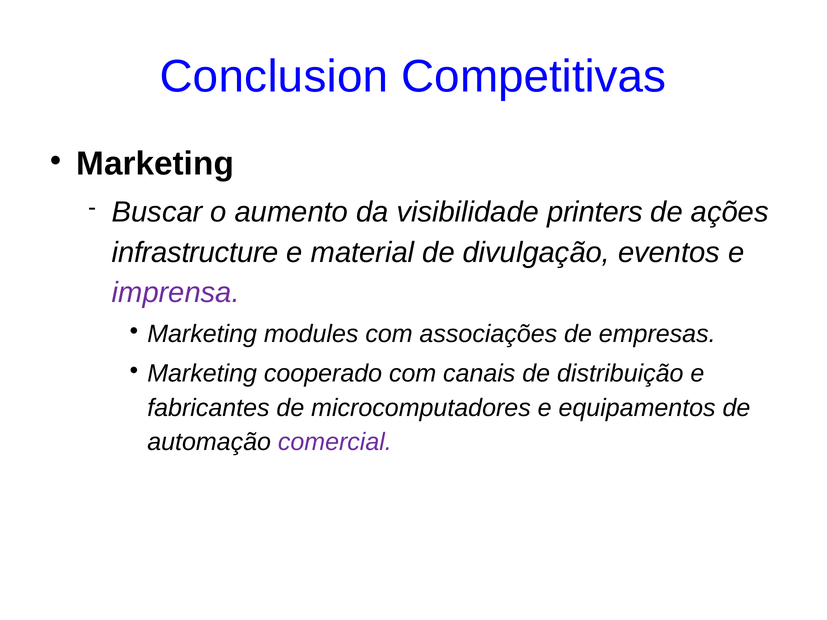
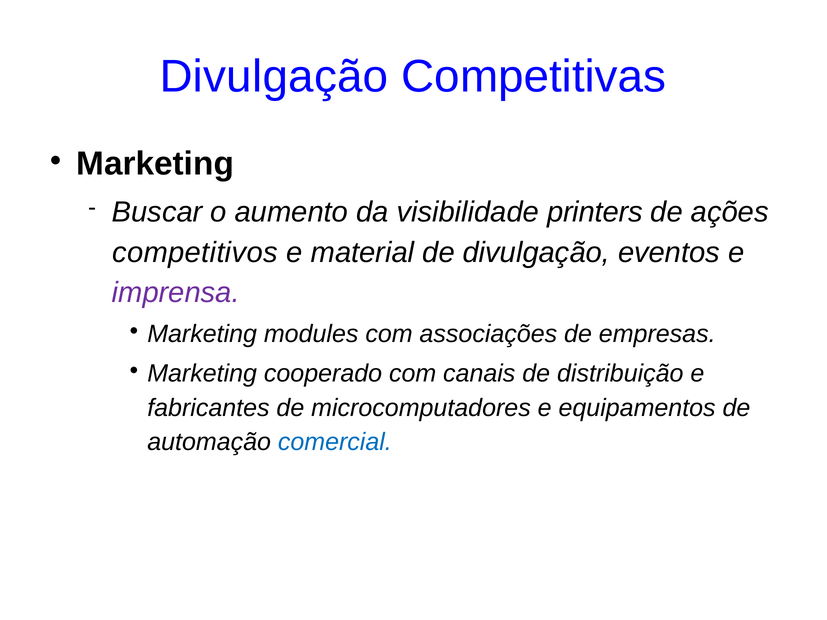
Conclusion at (274, 77): Conclusion -> Divulgação
infrastructure: infrastructure -> competitivos
comercial colour: purple -> blue
